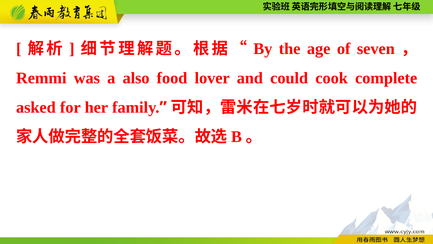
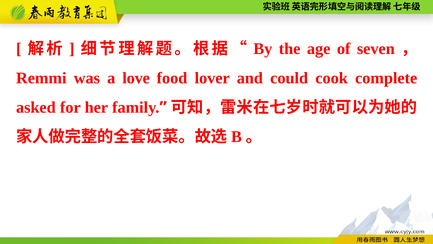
also: also -> love
